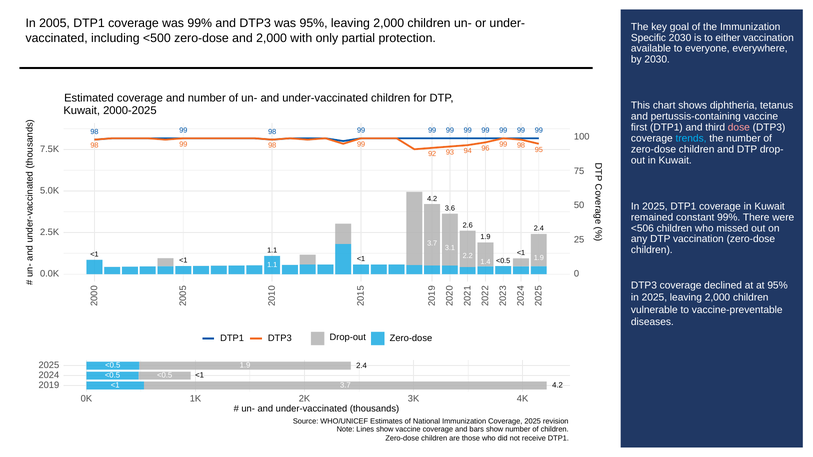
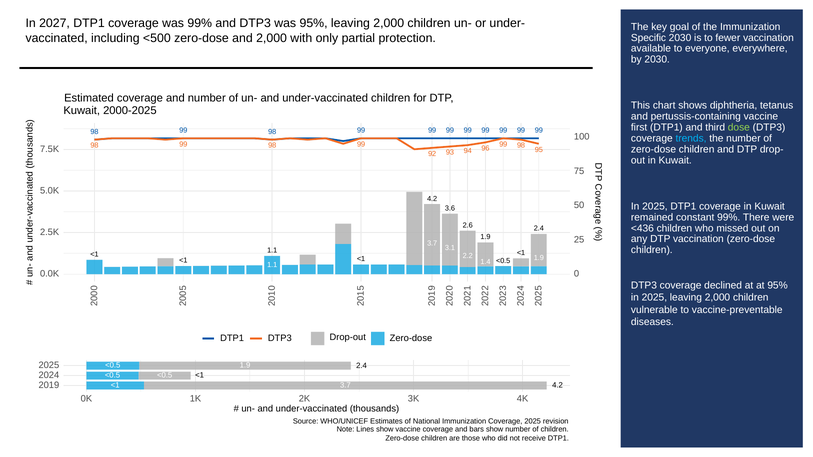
2005: 2005 -> 2027
either: either -> fewer
dose colour: pink -> light green
<506: <506 -> <436
